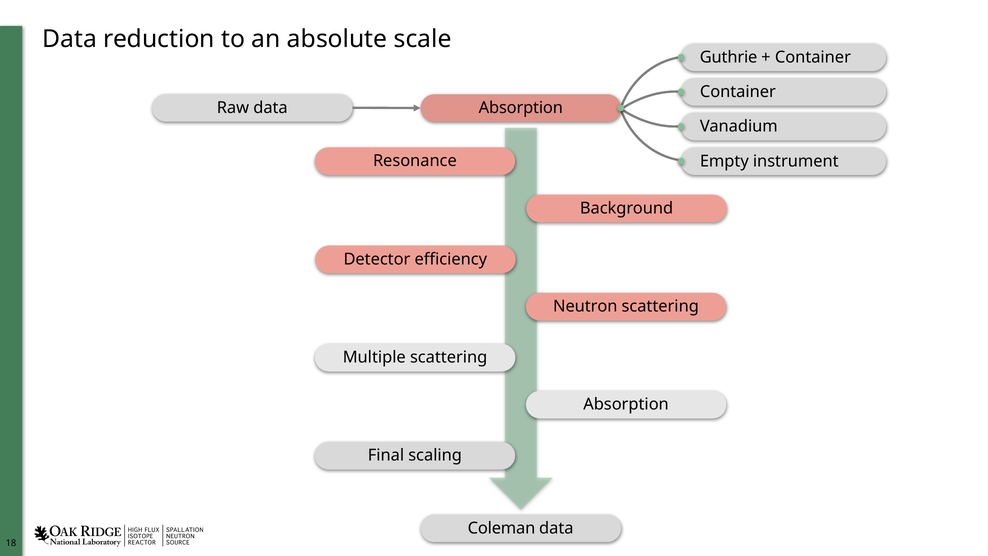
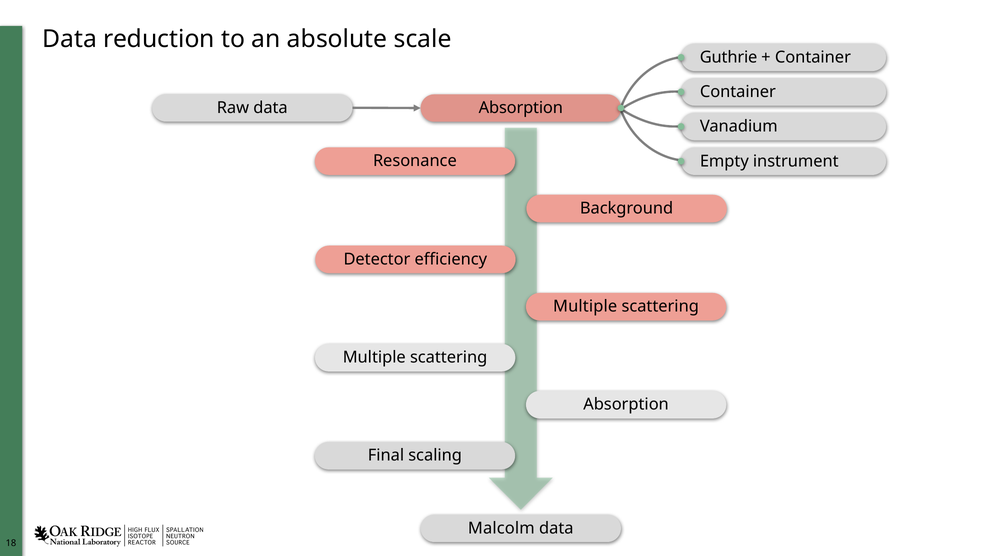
Neutron at (585, 306): Neutron -> Multiple
Coleman: Coleman -> Malcolm
